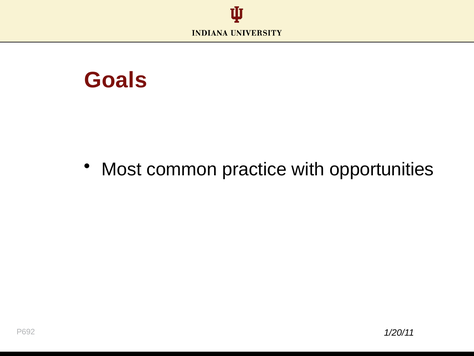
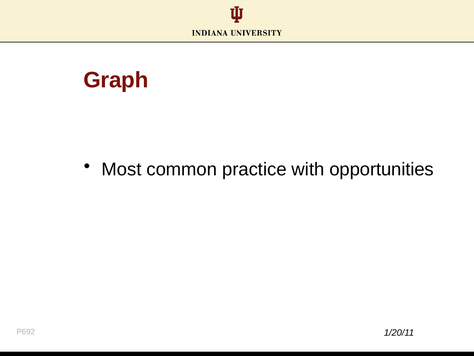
Goals: Goals -> Graph
